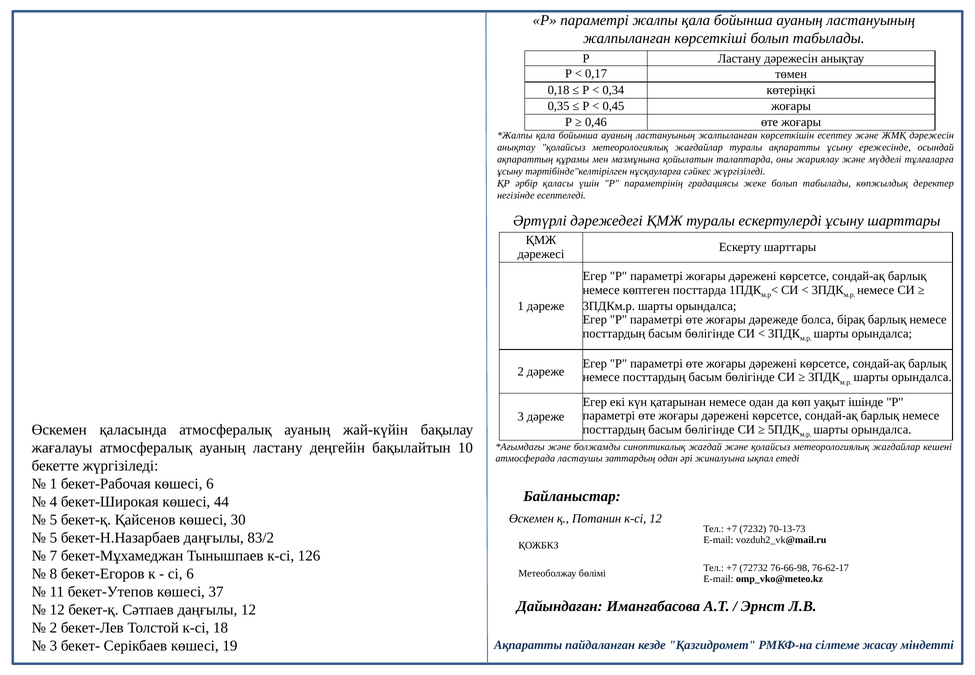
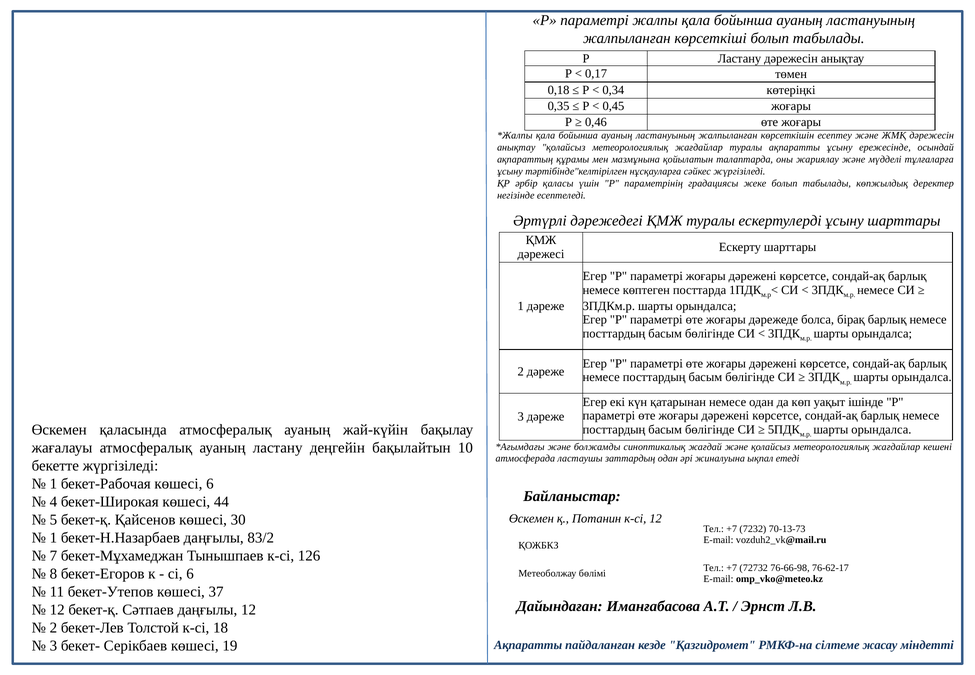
5 at (53, 538): 5 -> 1
